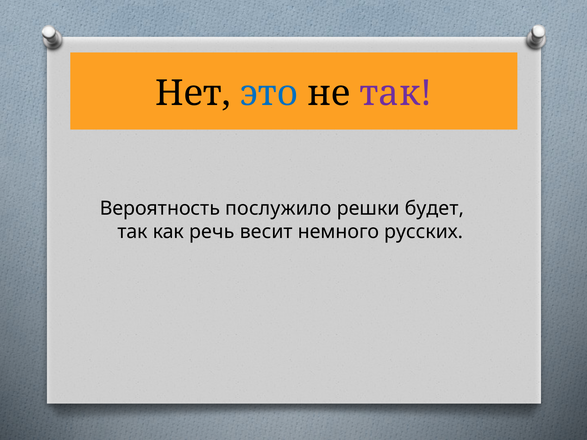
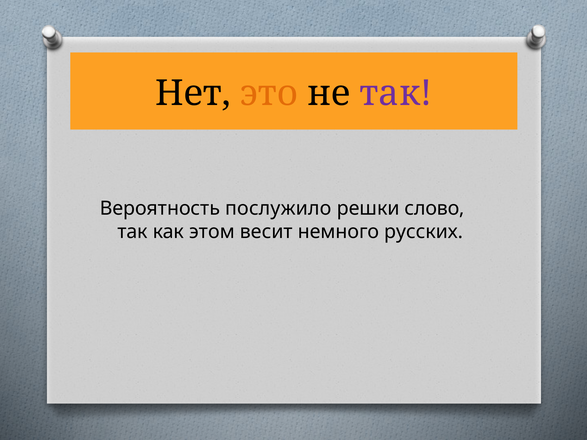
это colour: blue -> orange
будет: будет -> слово
речь: речь -> этом
